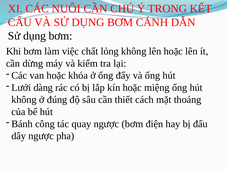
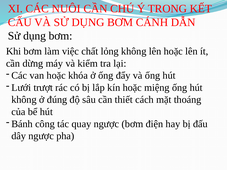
dàng: dàng -> trượt
